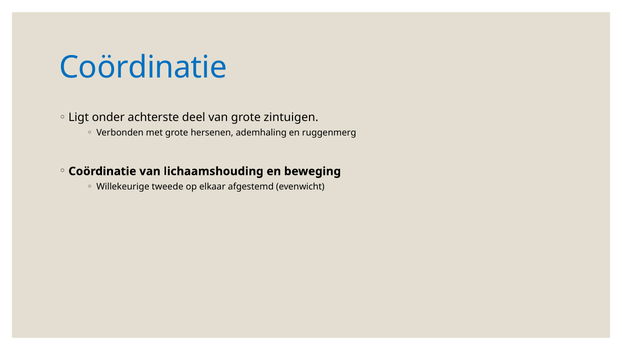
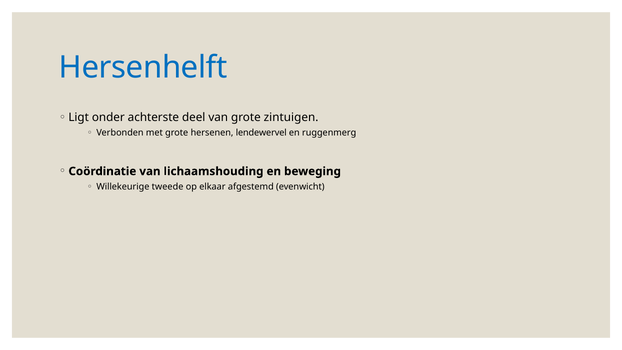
Coördinatie at (143, 68): Coördinatie -> Hersenhelft
ademhaling: ademhaling -> lendewervel
